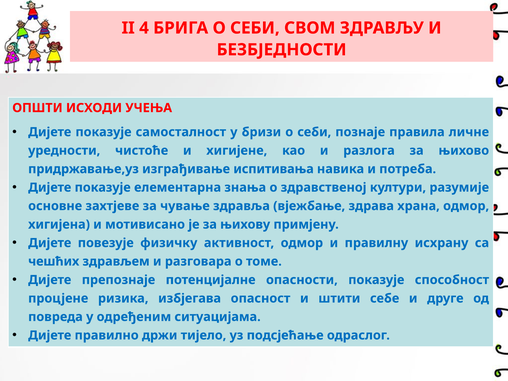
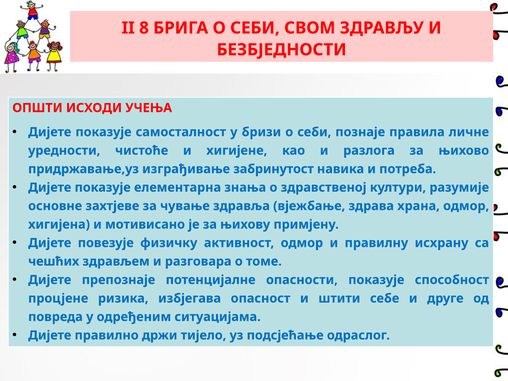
4: 4 -> 8
испитивања: испитивања -> забринутост
